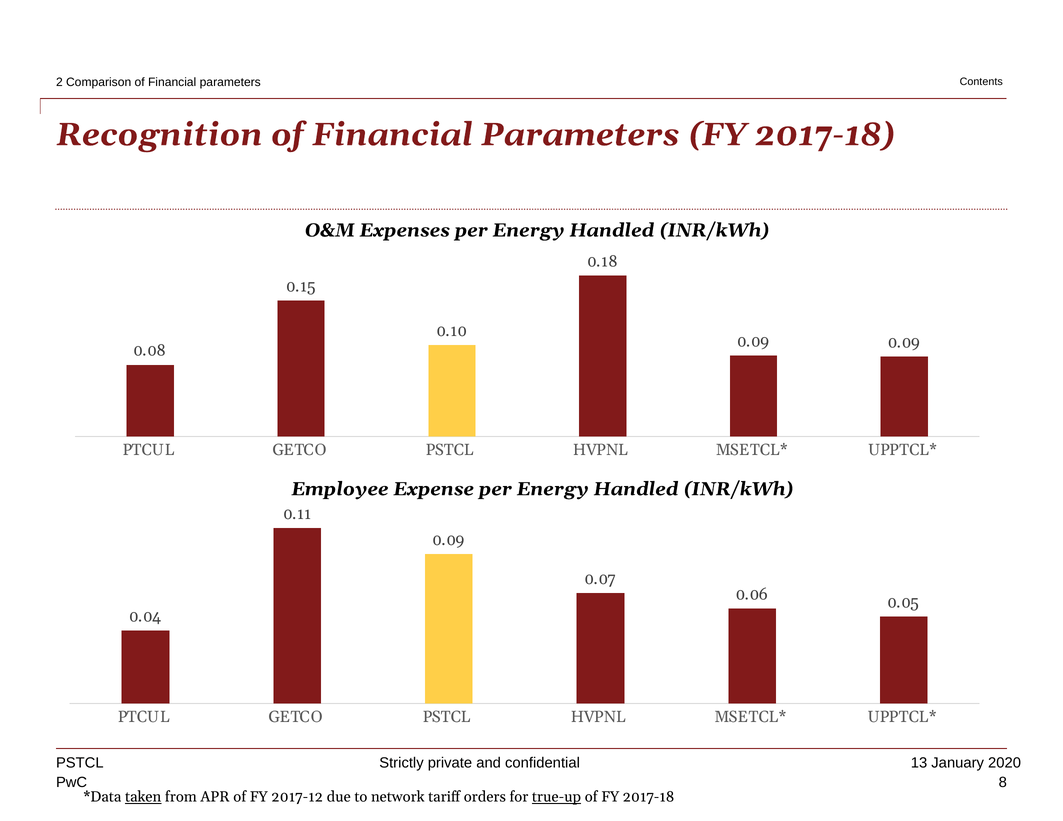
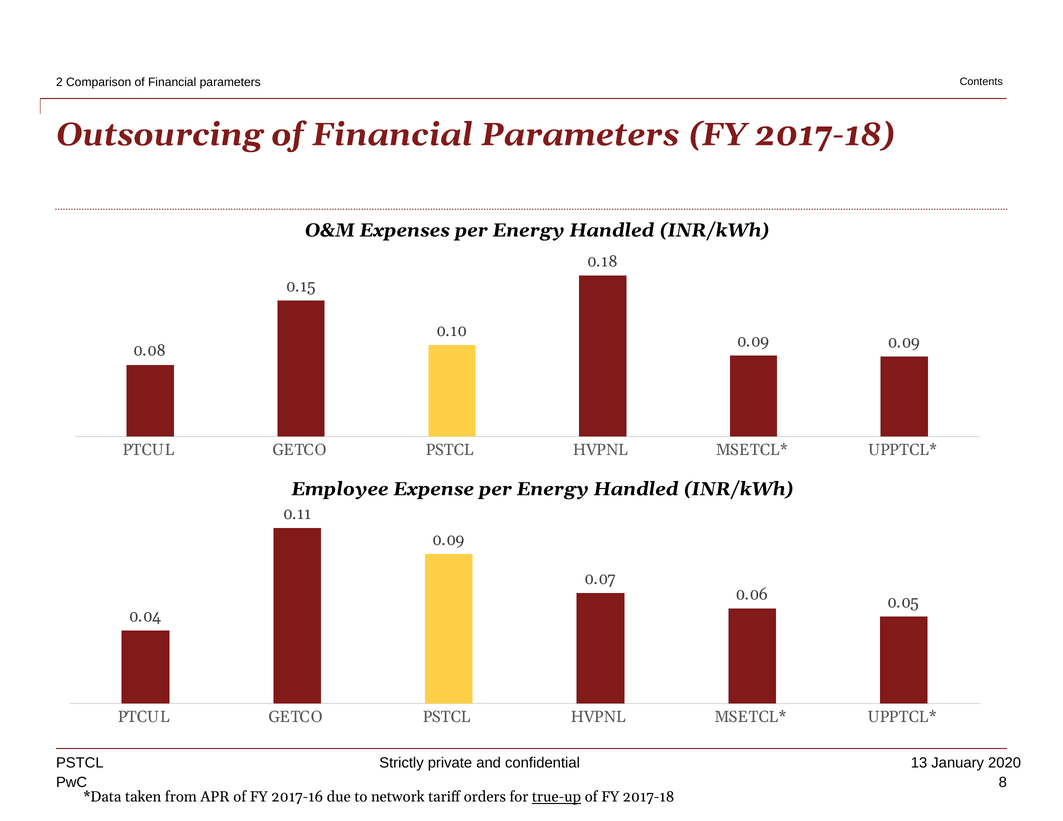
Recognition: Recognition -> Outsourcing
taken underline: present -> none
2017-12: 2017-12 -> 2017-16
